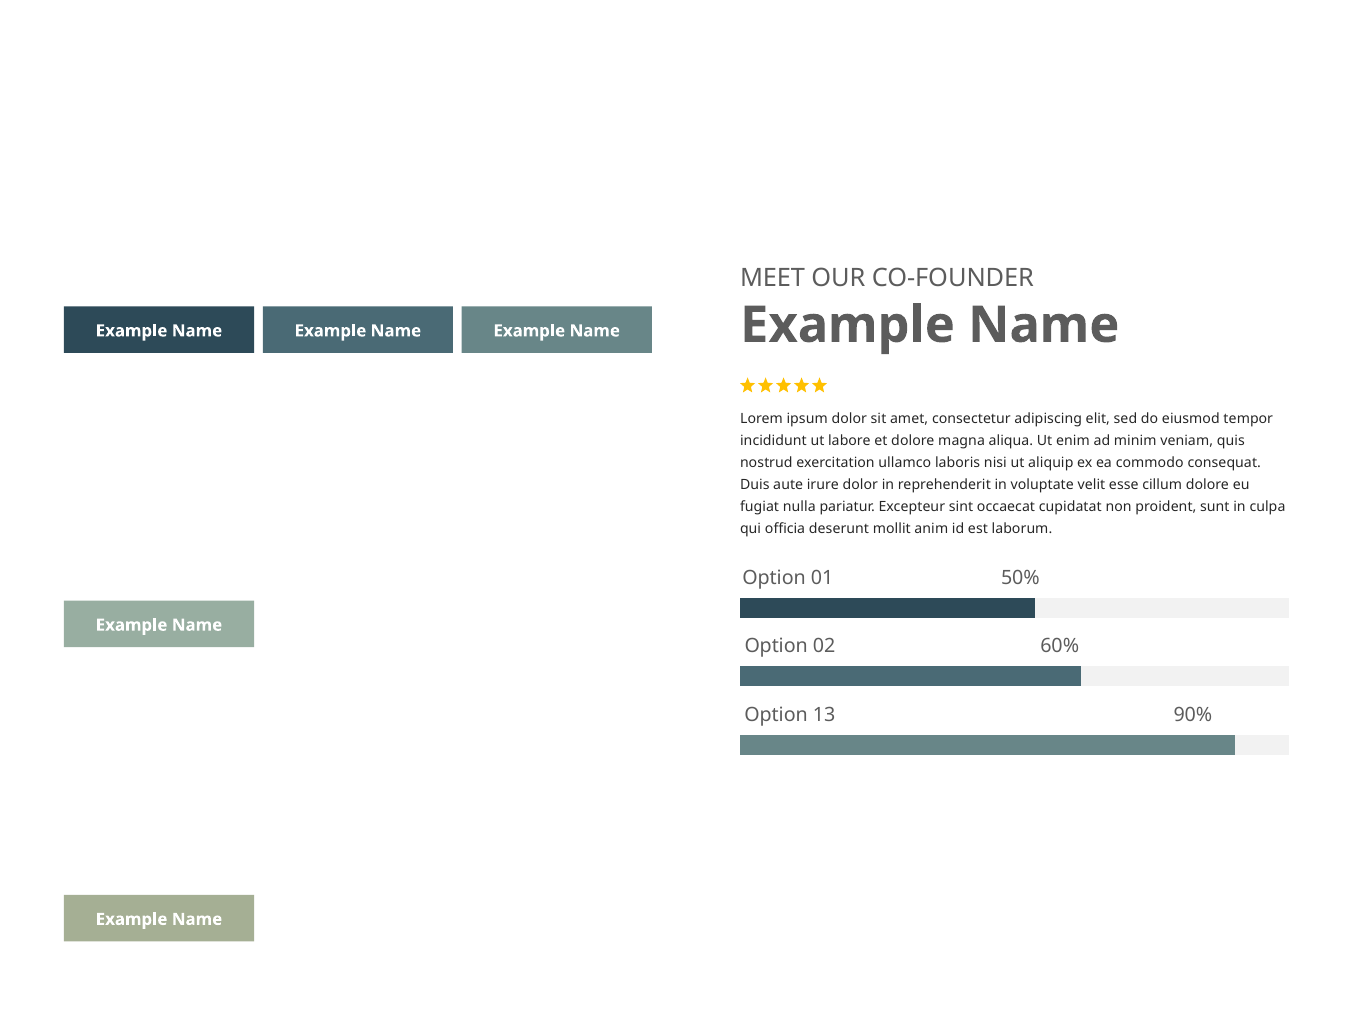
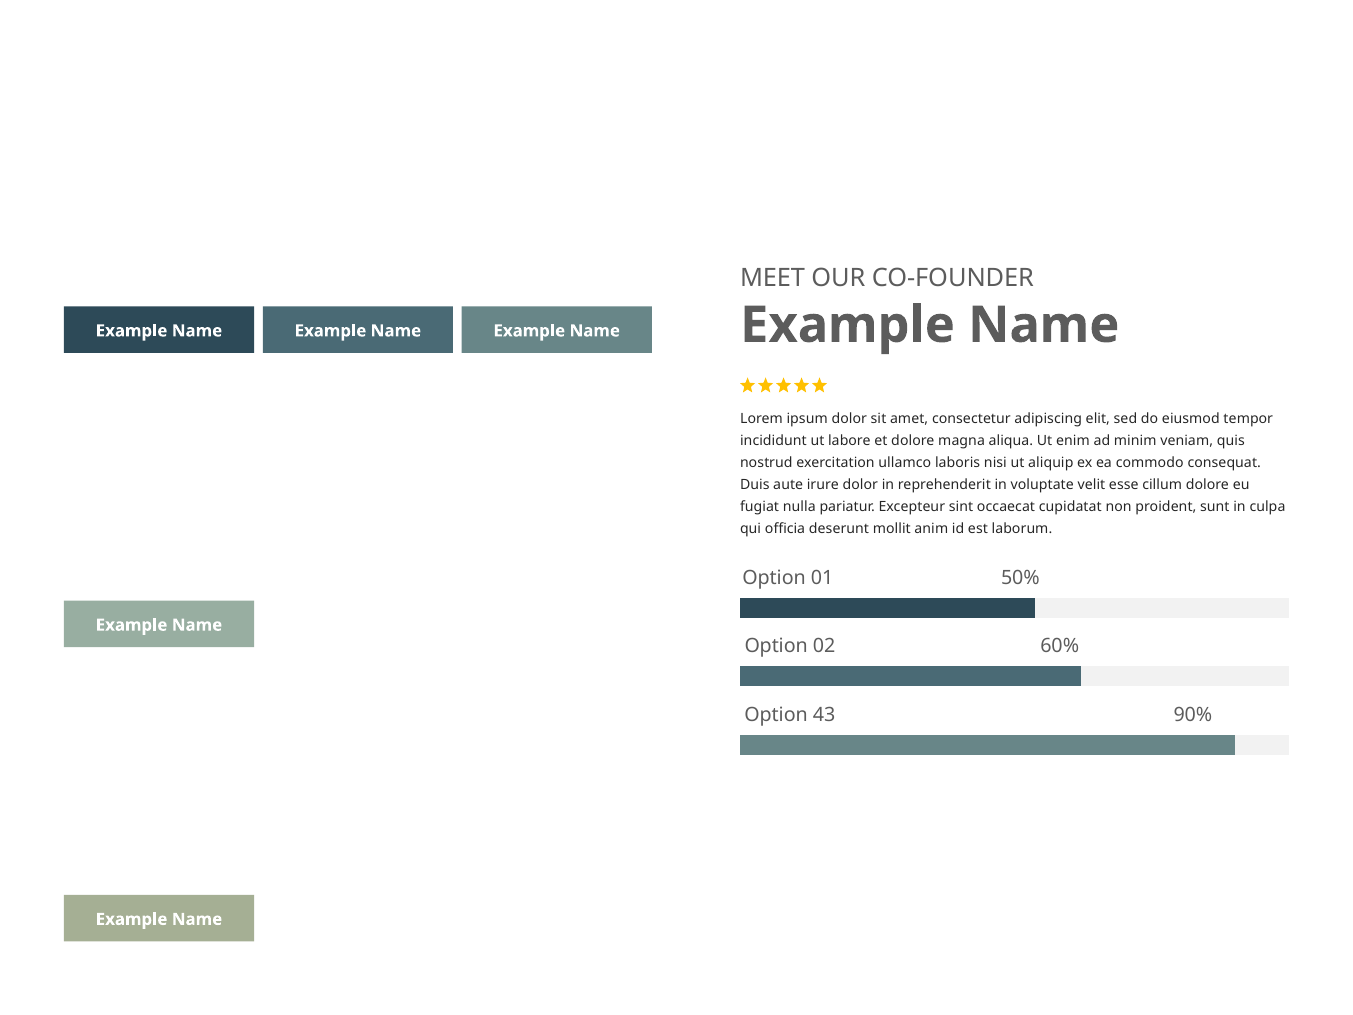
13: 13 -> 43
